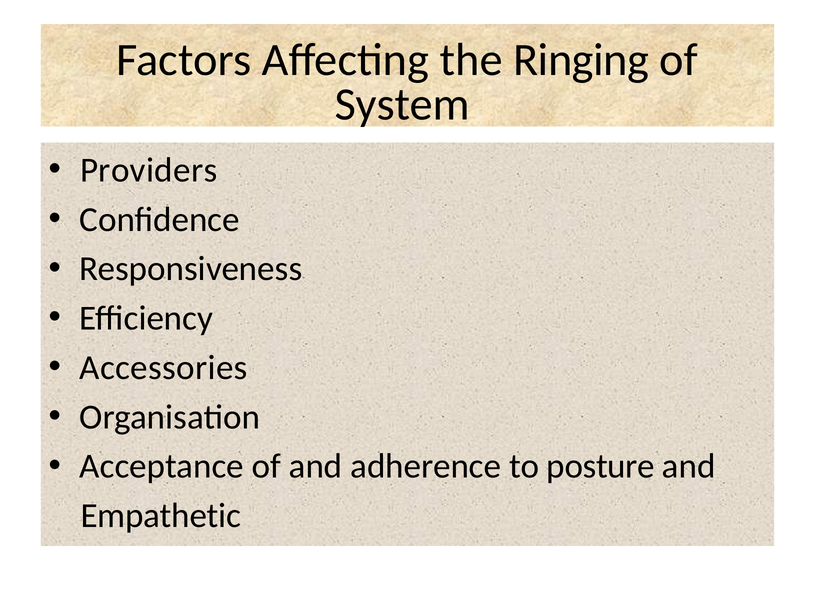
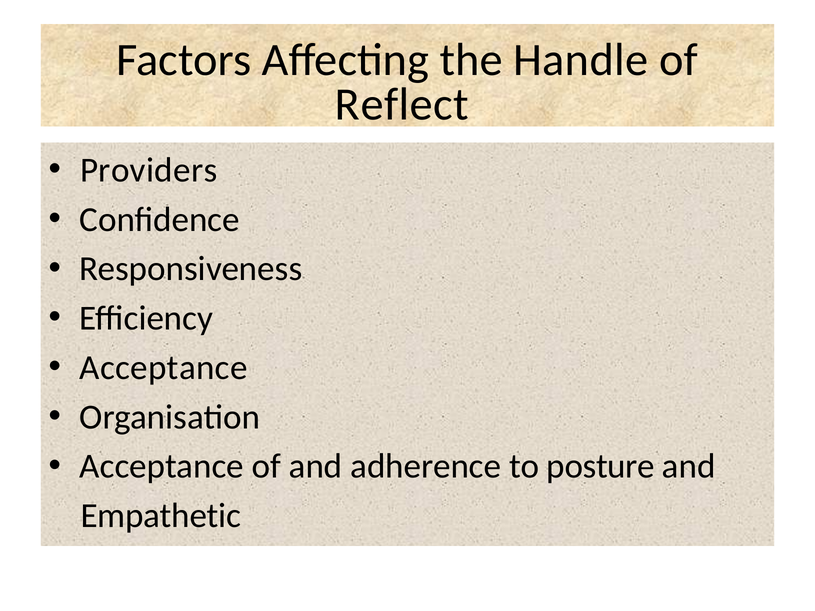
Ringing: Ringing -> Handle
System: System -> Reflect
Accessories at (164, 368): Accessories -> Acceptance
